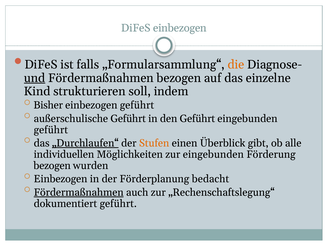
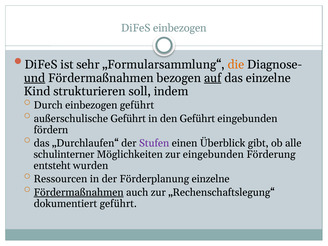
falls: falls -> sehr
auf underline: none -> present
Bisher: Bisher -> Durch
geführt at (51, 130): geführt -> fördern
„Durchlaufen“ underline: present -> none
Stufen colour: orange -> purple
individuellen: individuellen -> schulinterner
bezogen at (52, 166): bezogen -> entsteht
Einbezogen at (61, 179): Einbezogen -> Ressourcen
Förderplanung bedacht: bedacht -> einzelne
